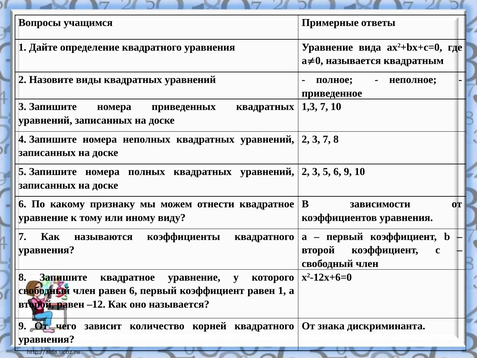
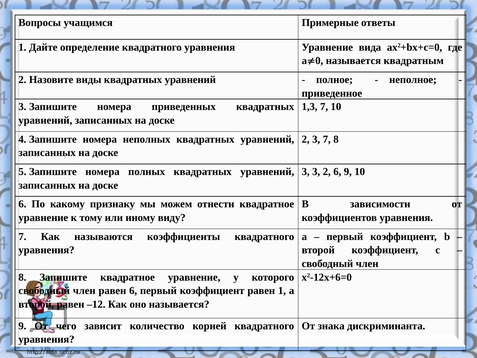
2 at (306, 172): 2 -> 3
3 5: 5 -> 2
